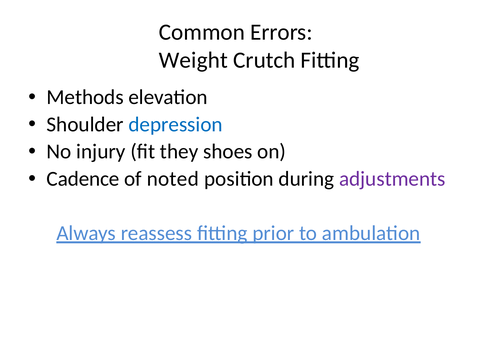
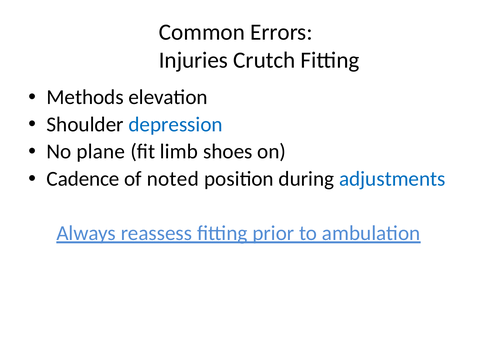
Weight: Weight -> Injuries
injury: injury -> plane
they: they -> limb
adjustments colour: purple -> blue
